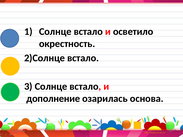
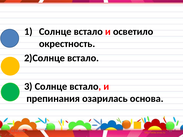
дополнение: дополнение -> препинания
